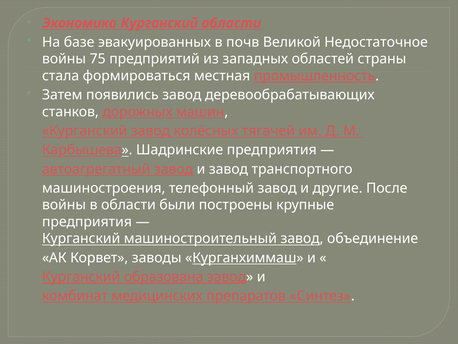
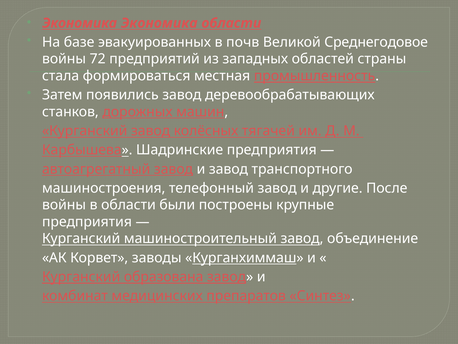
Экономика Курганский: Курганский -> Экономика
Недостаточное: Недостаточное -> Среднегодовое
75: 75 -> 72
